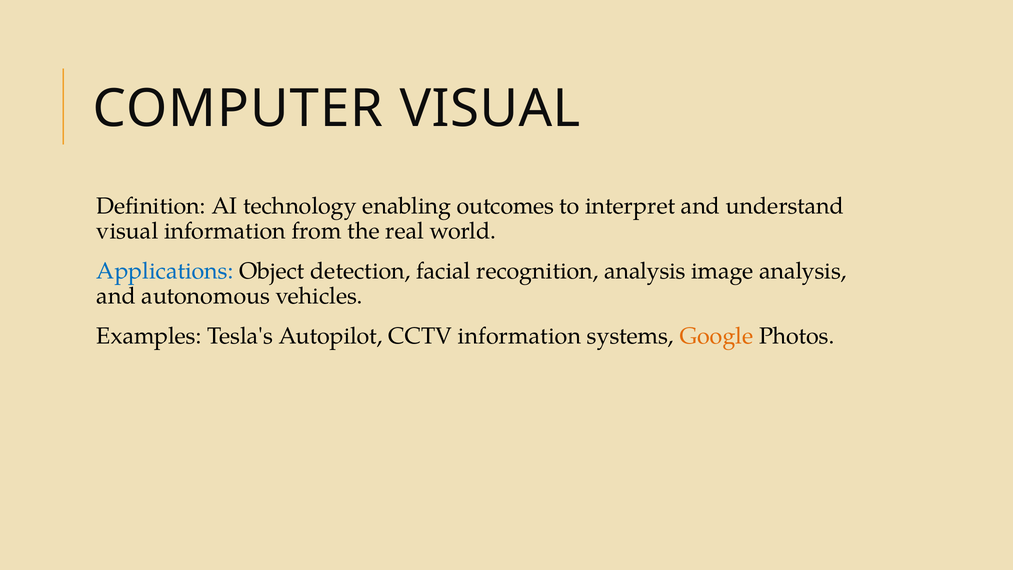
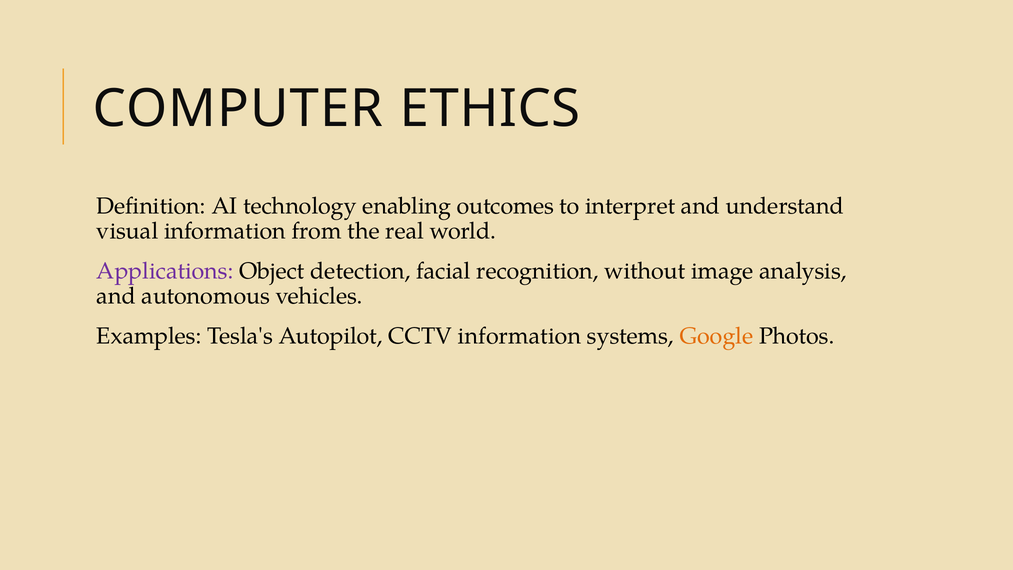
COMPUTER VISUAL: VISUAL -> ETHICS
Applications colour: blue -> purple
recognition analysis: analysis -> without
